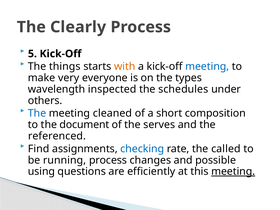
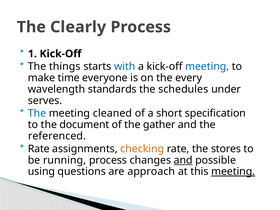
5: 5 -> 1
with colour: orange -> blue
very: very -> time
types: types -> every
inspected: inspected -> standards
others: others -> serves
composition: composition -> specification
serves: serves -> gather
Find at (39, 149): Find -> Rate
checking colour: blue -> orange
called: called -> stores
and at (183, 160) underline: none -> present
efficiently: efficiently -> approach
